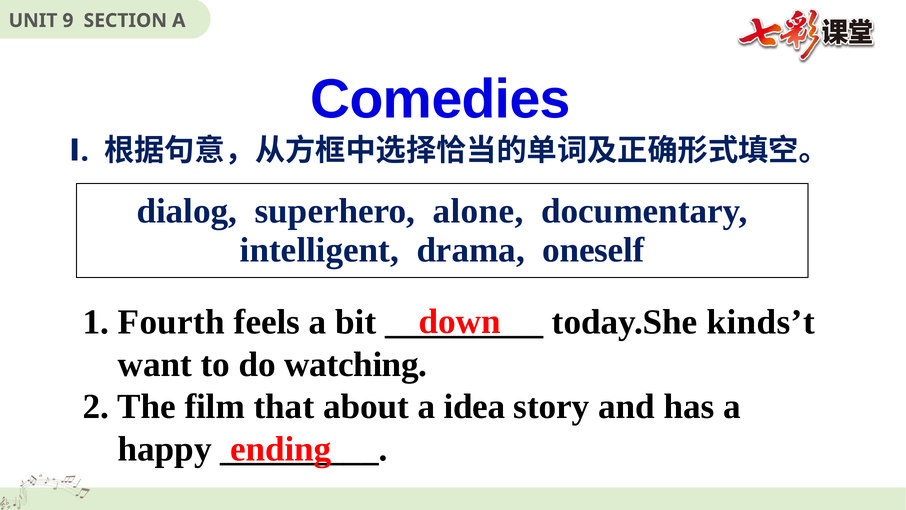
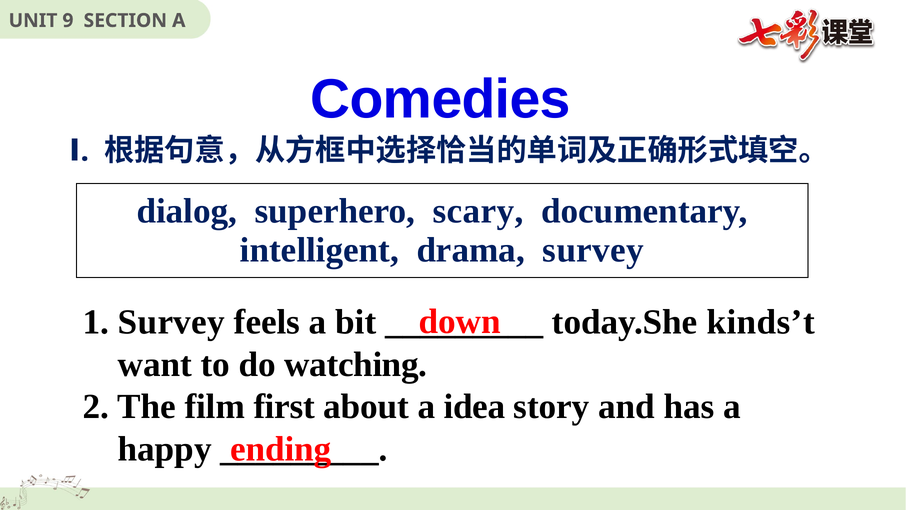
alone: alone -> scary
drama oneself: oneself -> survey
1 Fourth: Fourth -> Survey
that: that -> first
